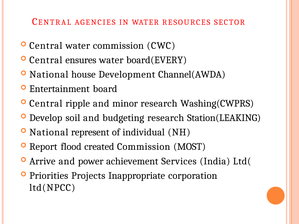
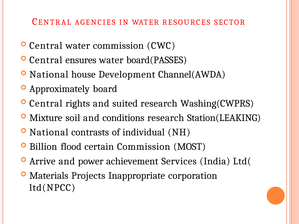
board(EVERY: board(EVERY -> board(PASSES
Entertainment: Entertainment -> Approximately
ripple: ripple -> rights
minor: minor -> suited
Develop: Develop -> Mixture
budgeting: budgeting -> conditions
represent: represent -> contrasts
Report: Report -> Billion
created: created -> certain
Priorities: Priorities -> Materials
